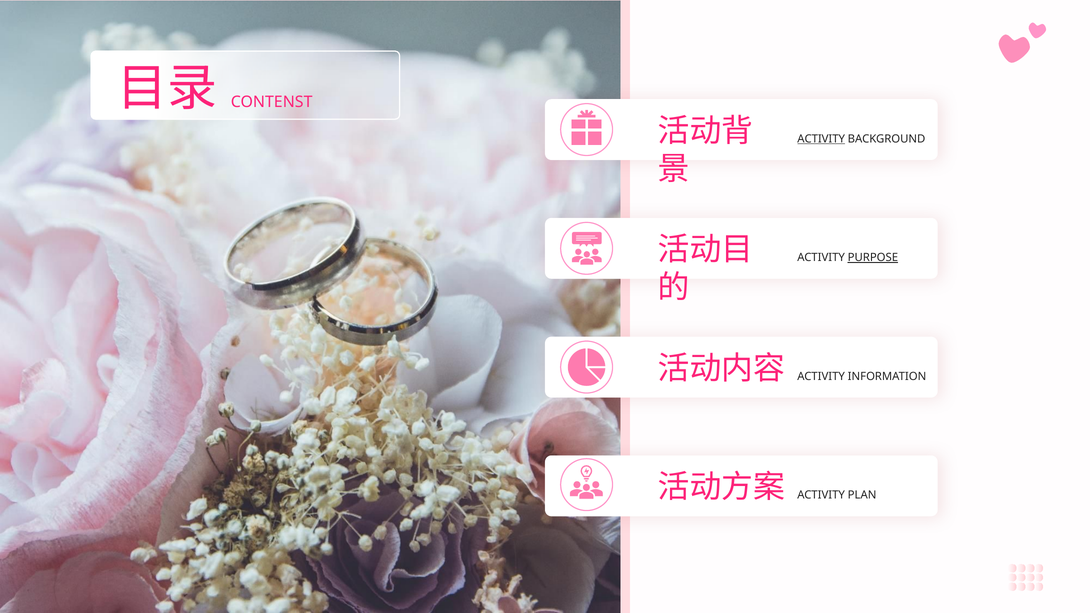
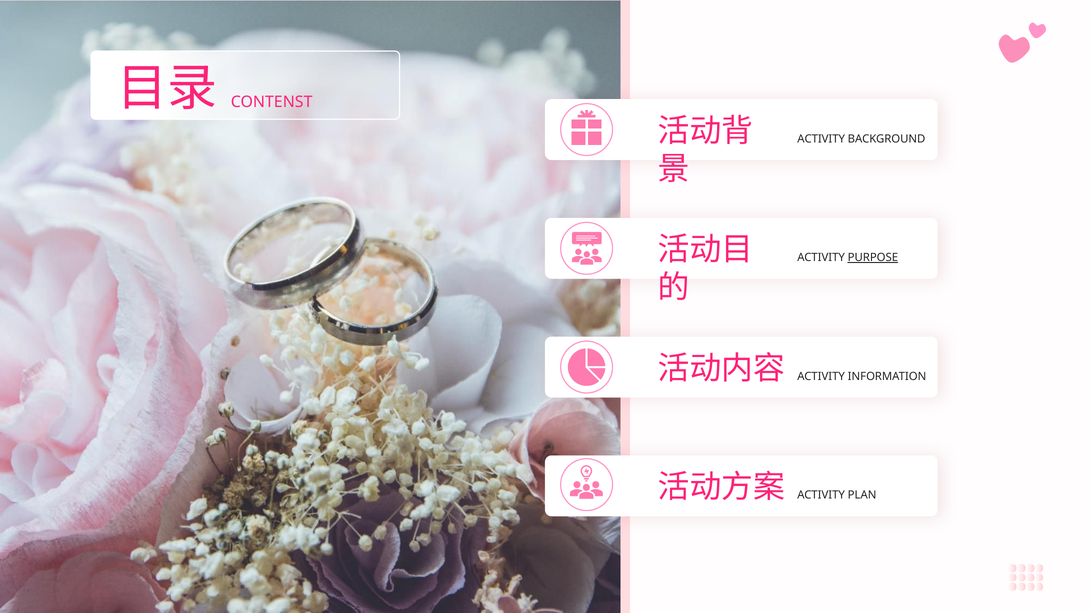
ACTIVITY at (821, 139) underline: present -> none
